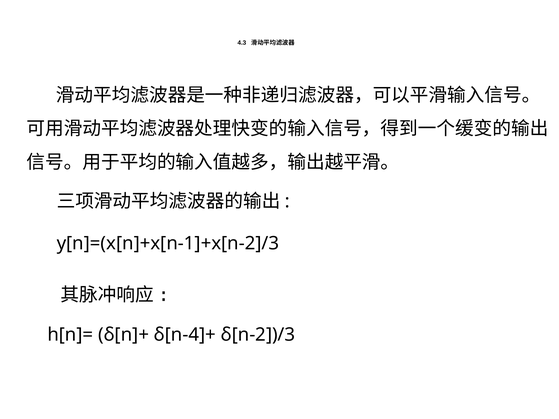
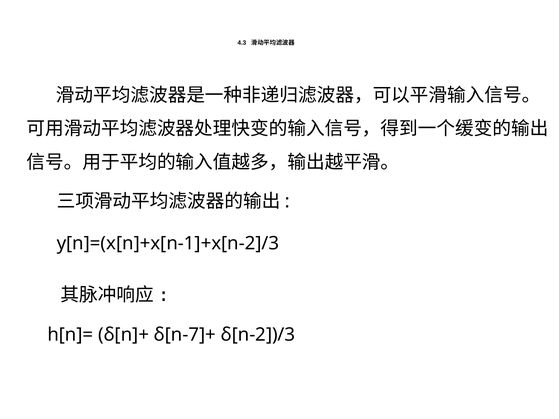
δ[n-4]+: δ[n-4]+ -> δ[n-7]+
